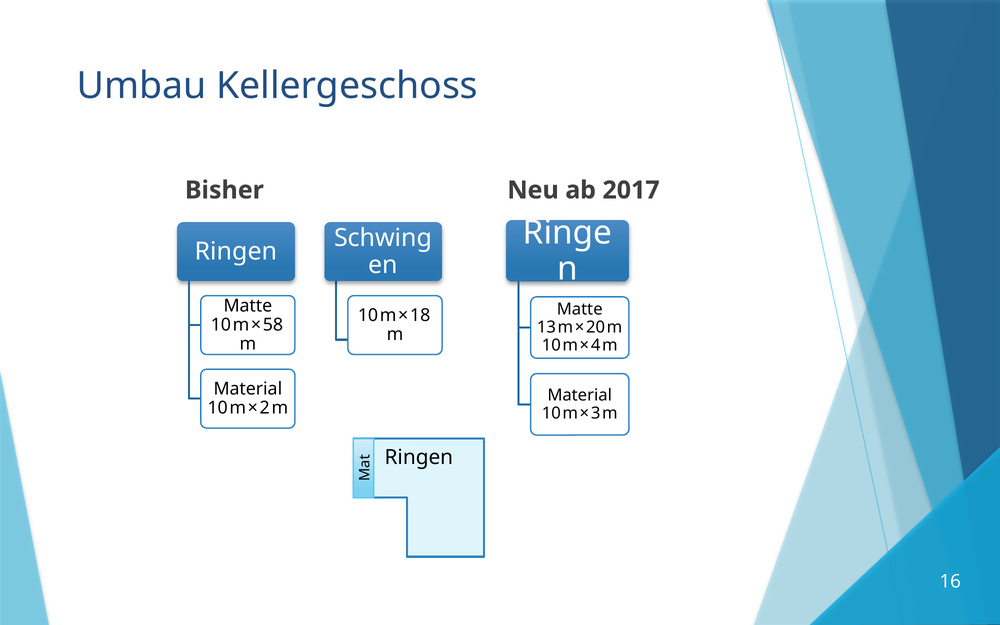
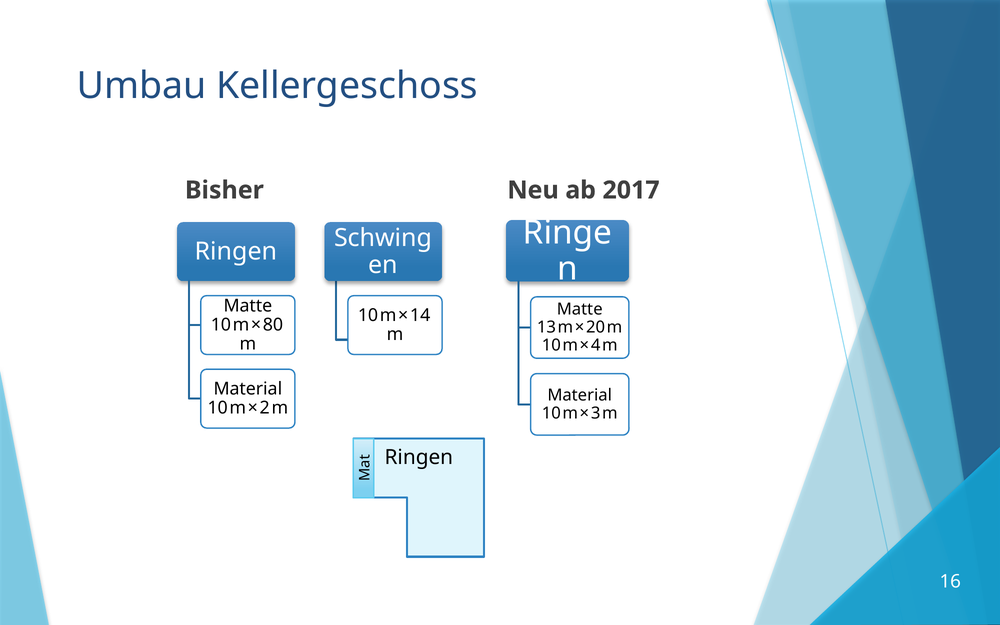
18: 18 -> 14
58: 58 -> 80
